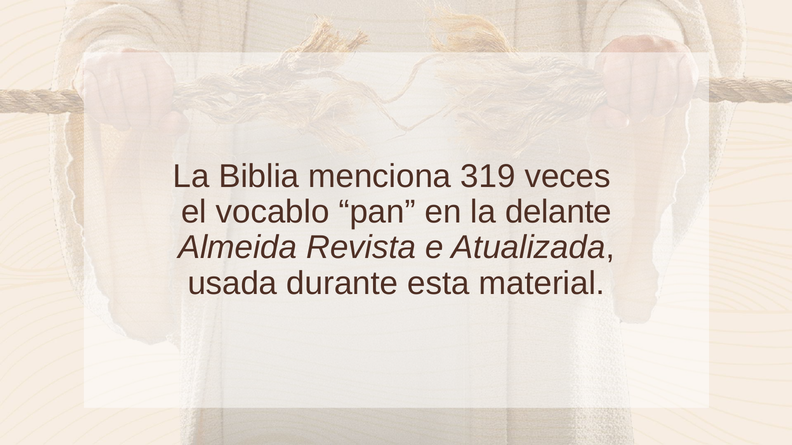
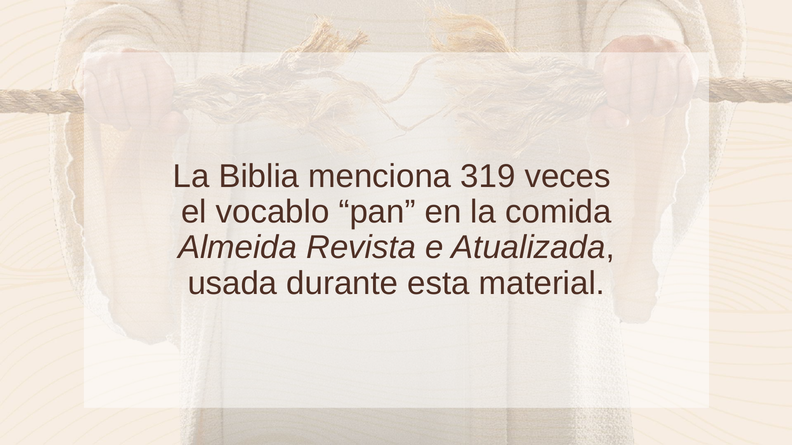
delante: delante -> comida
